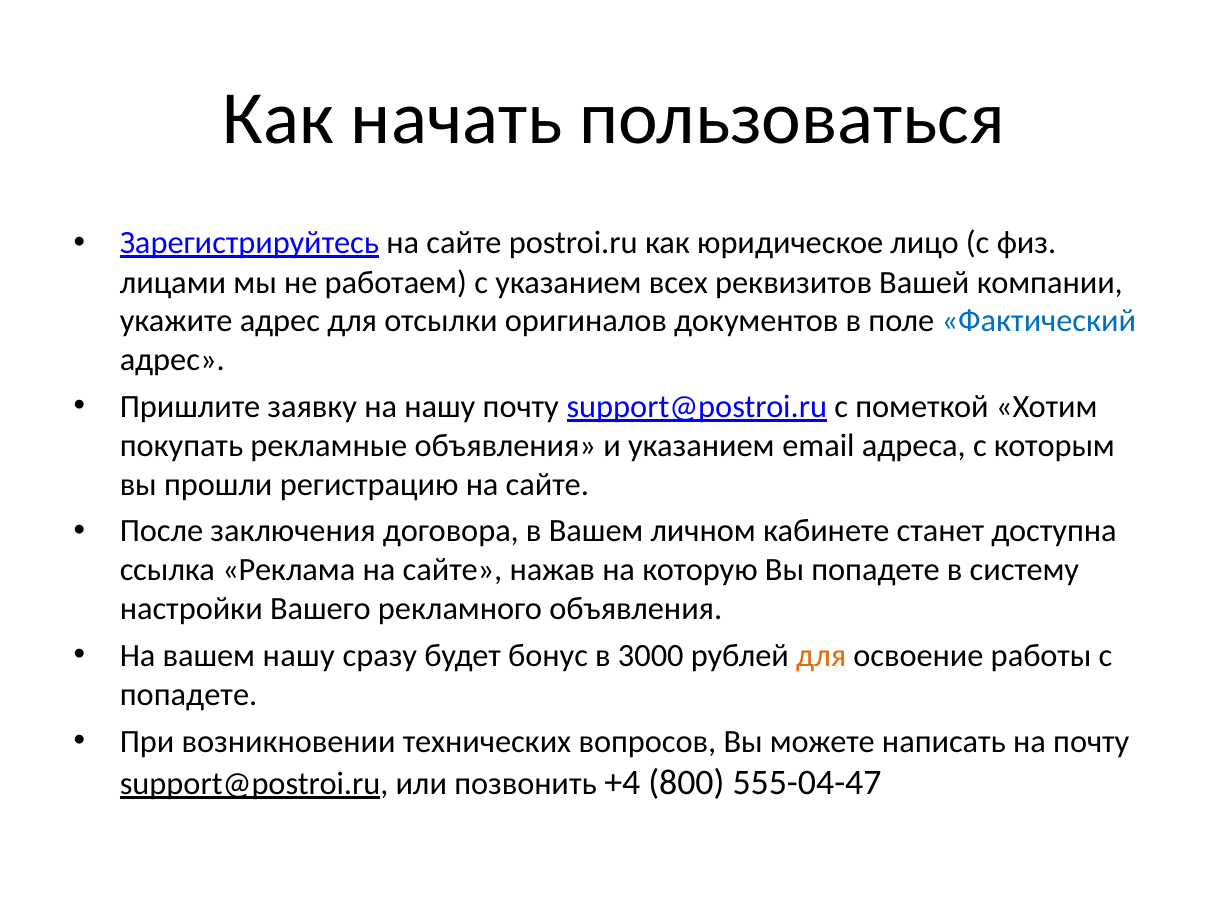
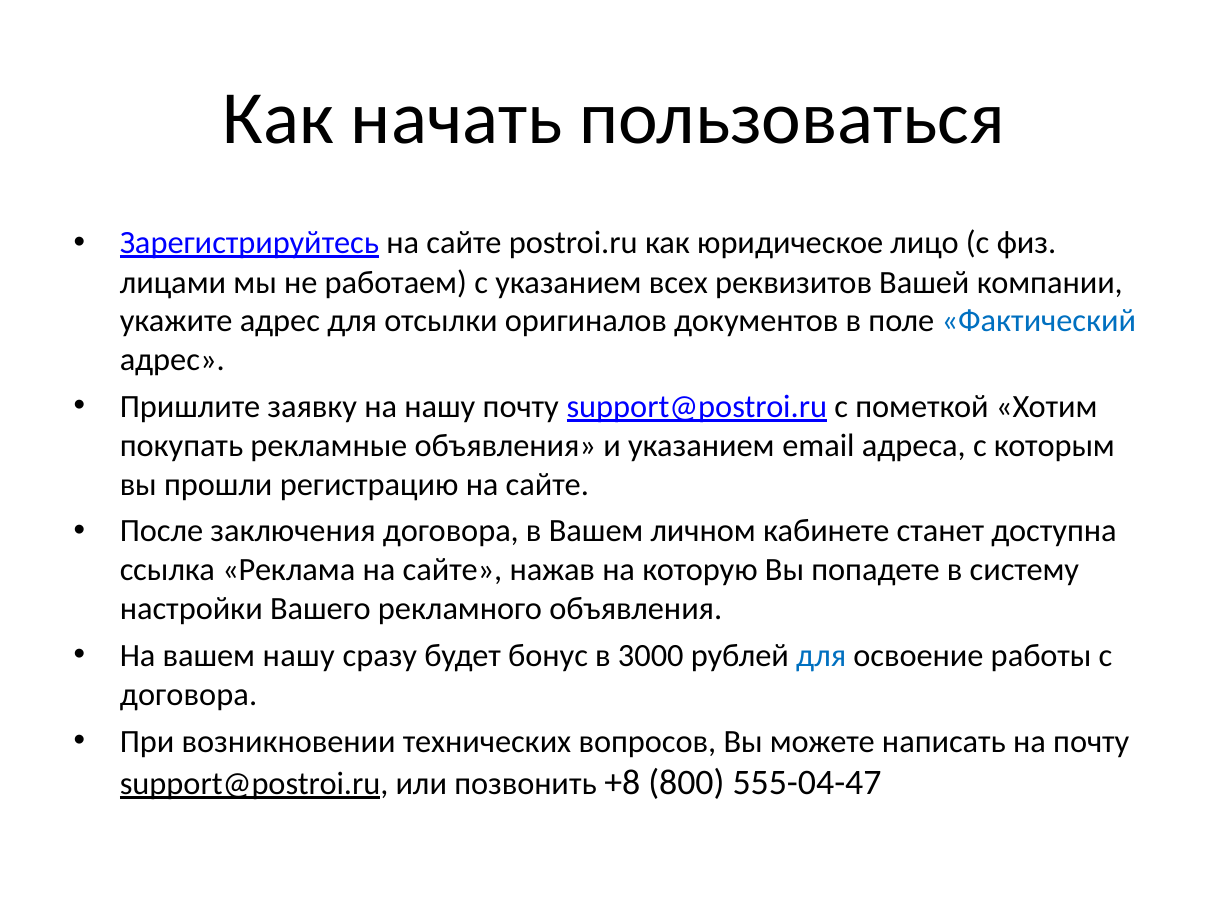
для at (821, 655) colour: orange -> blue
попадете at (189, 694): попадете -> договора
+4: +4 -> +8
